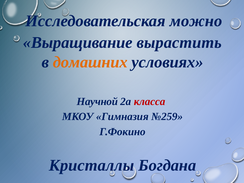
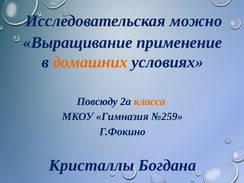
вырастить: вырастить -> применение
Научной: Научной -> Повсюду
класса colour: red -> orange
